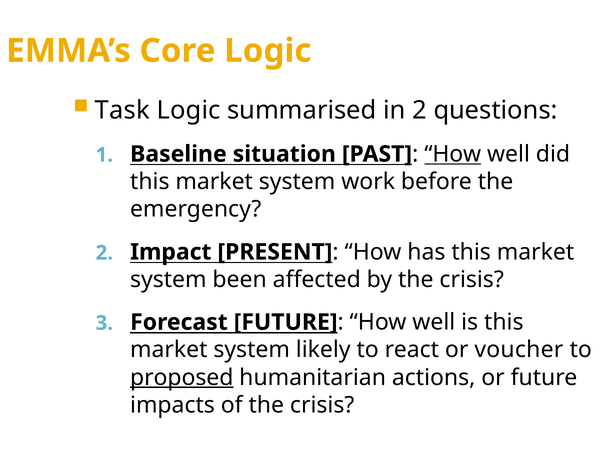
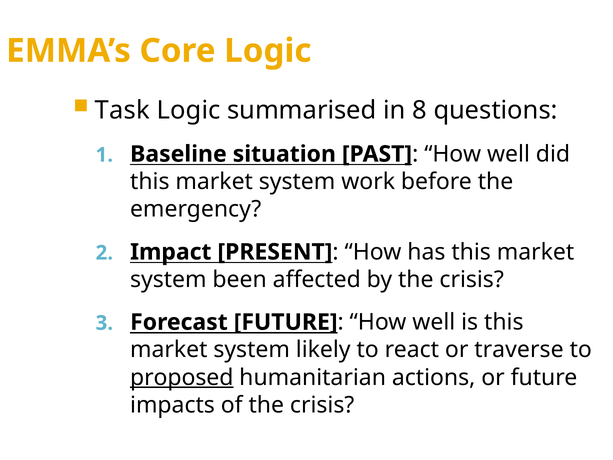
in 2: 2 -> 8
How at (453, 154) underline: present -> none
voucher: voucher -> traverse
